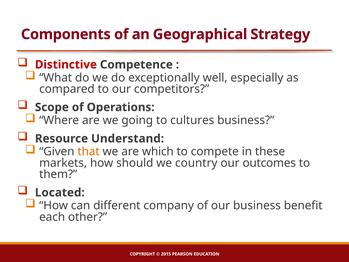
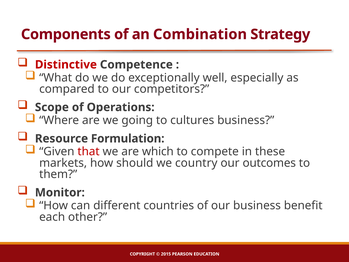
Geographical: Geographical -> Combination
Understand: Understand -> Formulation
that colour: orange -> red
Located: Located -> Monitor
company: company -> countries
